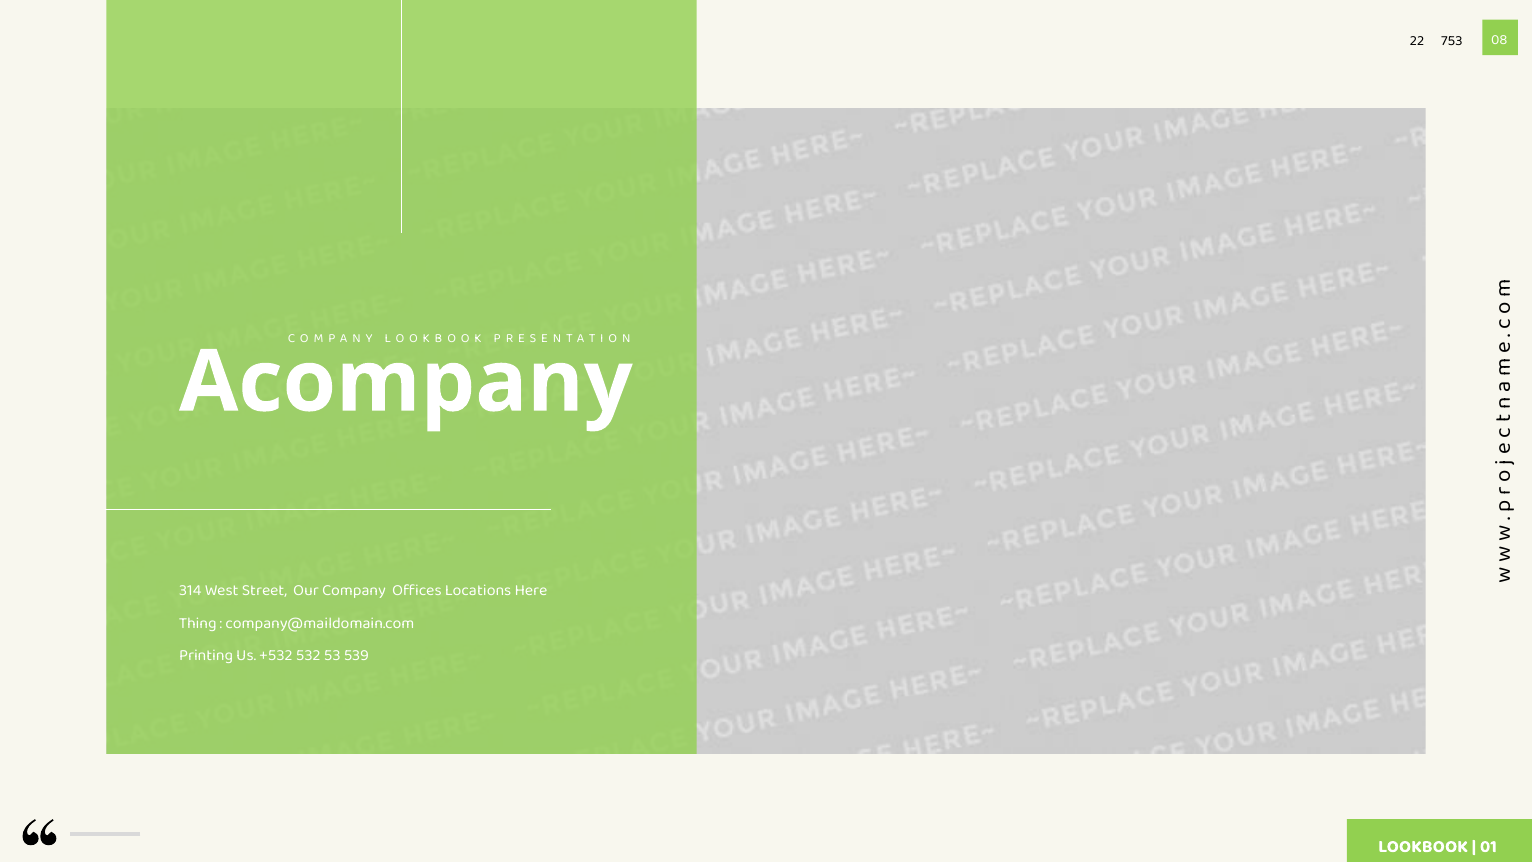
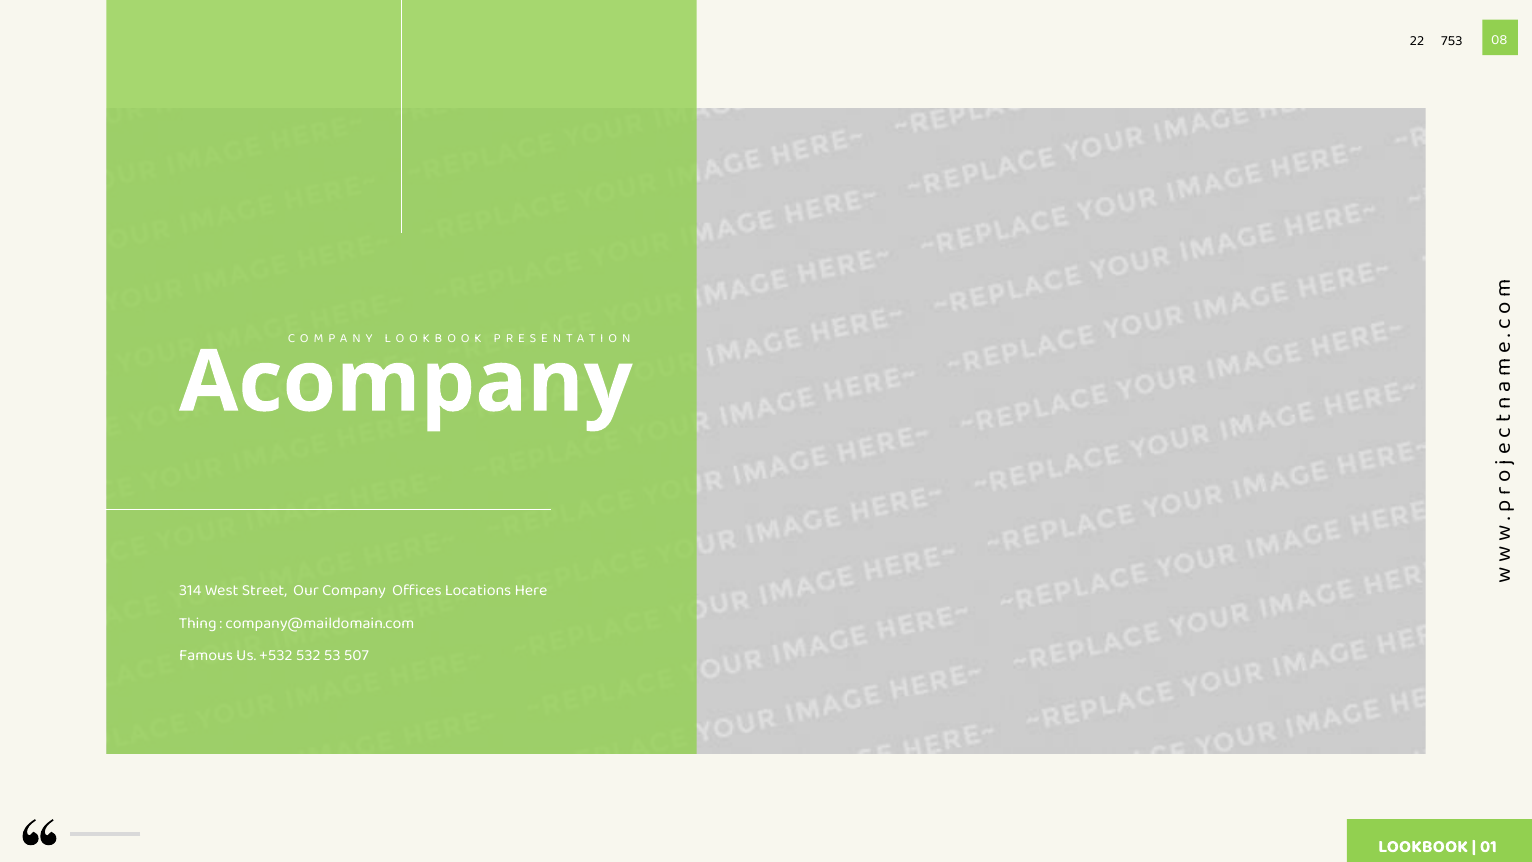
Printing: Printing -> Famous
539: 539 -> 507
